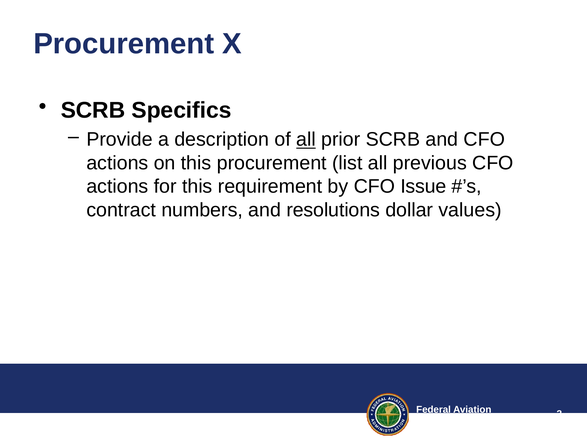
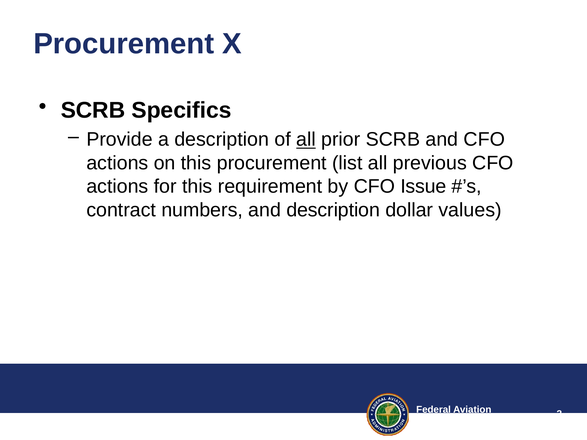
and resolutions: resolutions -> description
